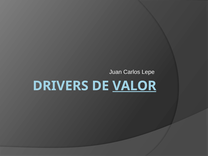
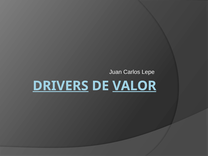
DRIVERS underline: none -> present
